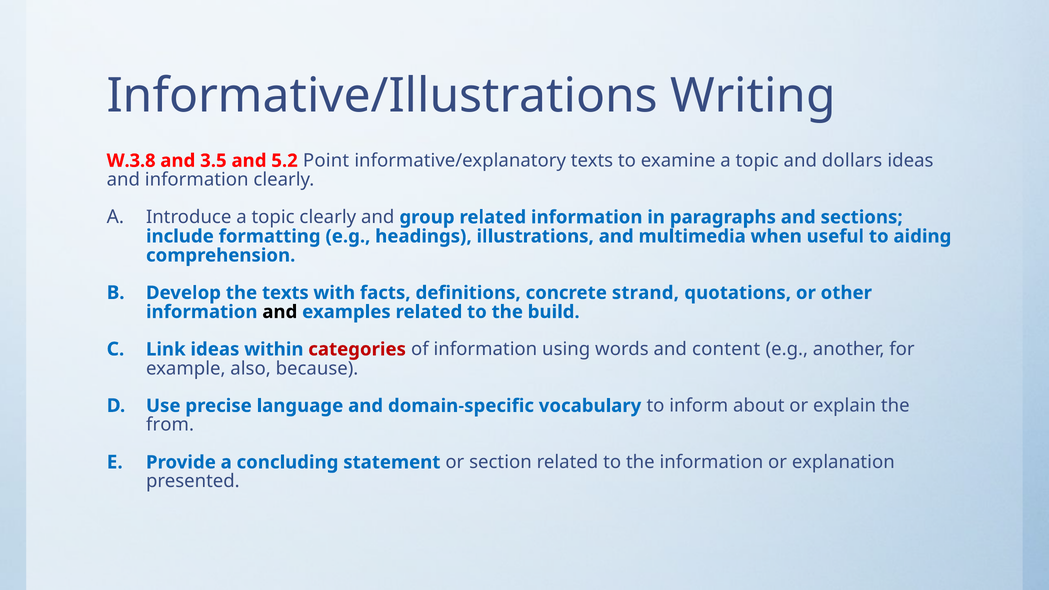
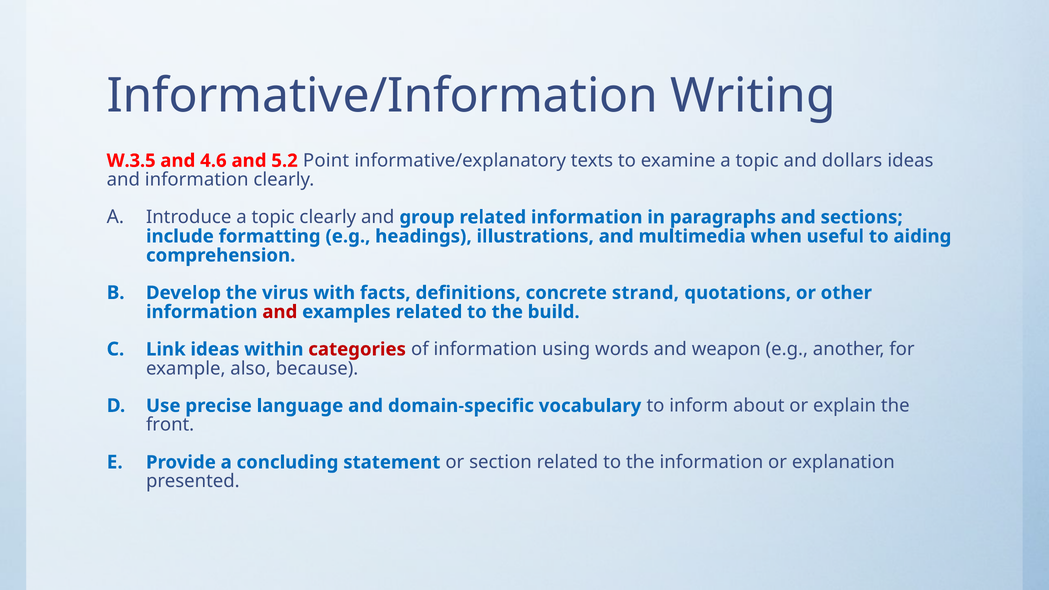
Informative/Illustrations: Informative/Illustrations -> Informative/Information
W.3.8: W.3.8 -> W.3.5
3.5: 3.5 -> 4.6
the texts: texts -> virus
and at (280, 312) colour: black -> red
content: content -> weapon
from: from -> front
